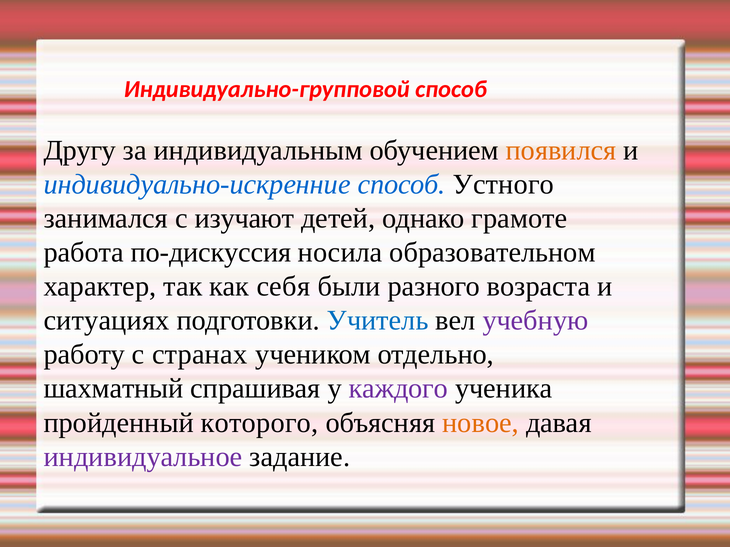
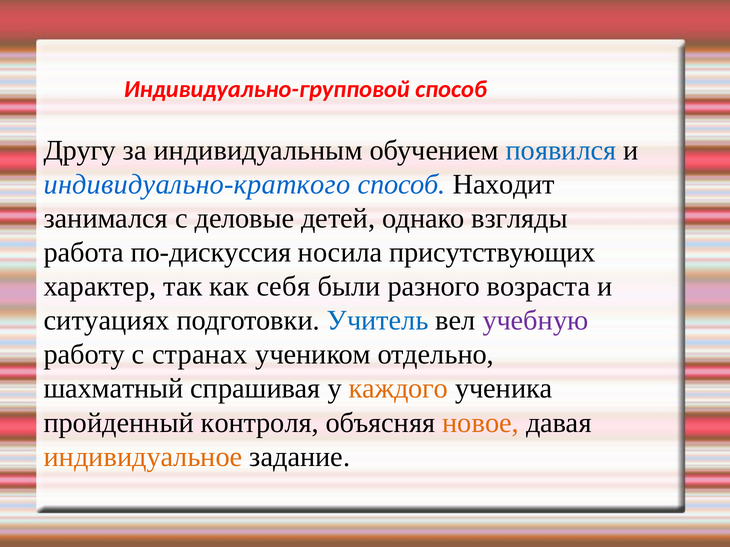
появился colour: orange -> blue
индивидуально-искренние: индивидуально-искренние -> индивидуально-краткого
Устного: Устного -> Находит
изучают: изучают -> деловые
грамоте: грамоте -> взгляды
образовательном: образовательном -> присутствующих
каждого colour: purple -> orange
которого: которого -> контроля
индивидуальное colour: purple -> orange
